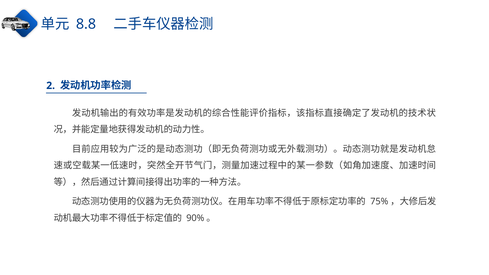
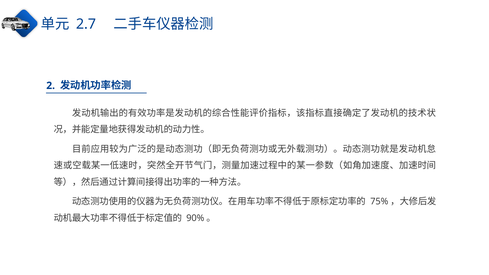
8.8: 8.8 -> 2.7
